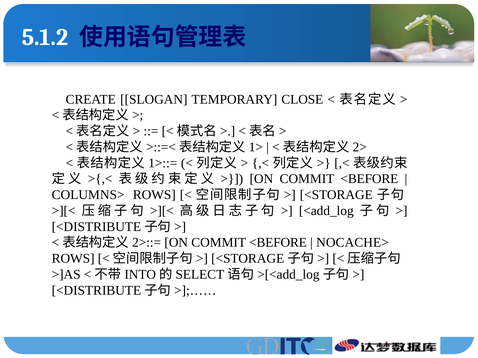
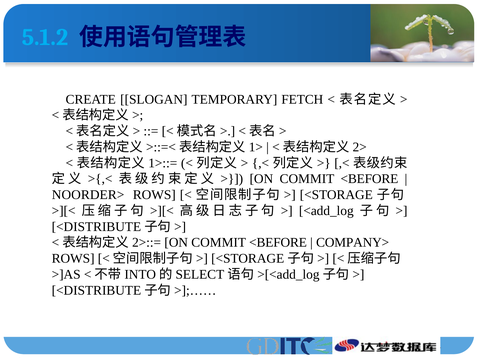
5.1.2 colour: white -> light blue
CLOSE: CLOSE -> FETCH
COLUMNS>: COLUMNS> -> NOORDER>
NOCACHE>: NOCACHE> -> COMPANY>
